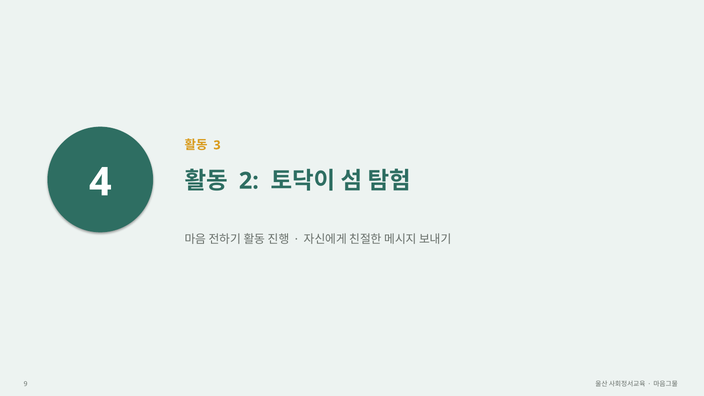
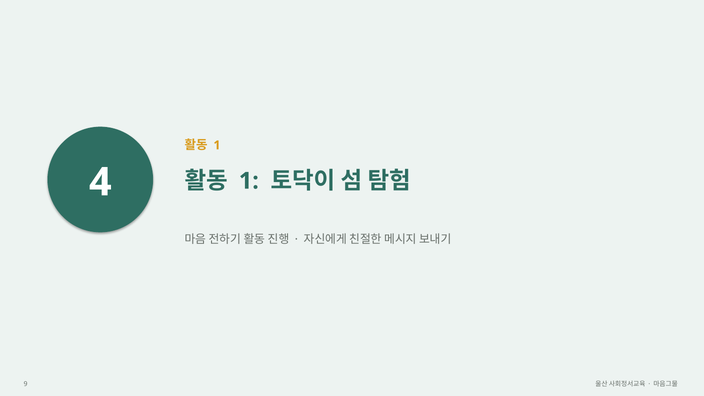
3 at (217, 145): 3 -> 1
2 at (249, 181): 2 -> 1
